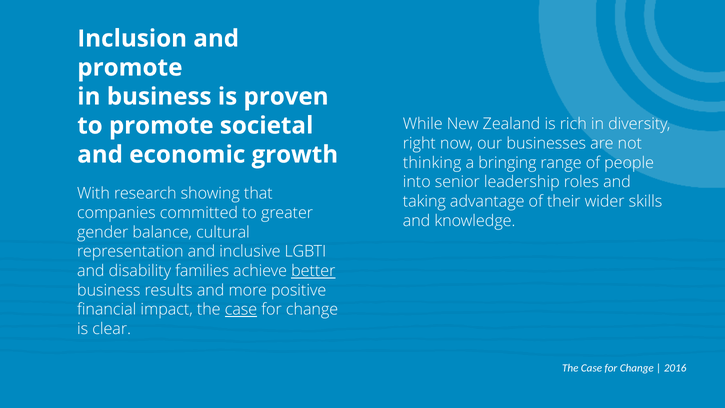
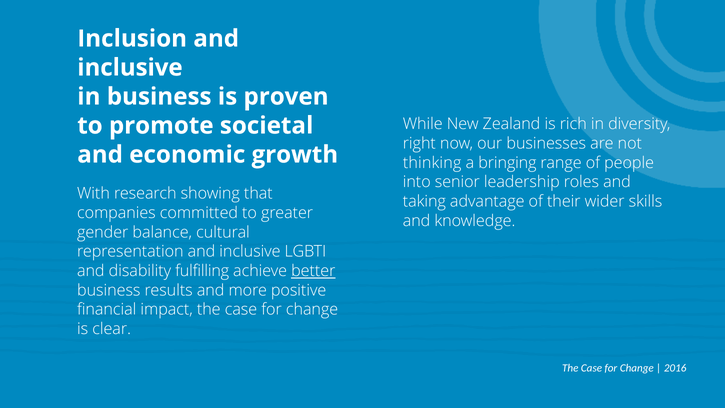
promote at (130, 68): promote -> inclusive
families: families -> fulfilling
case at (241, 309) underline: present -> none
